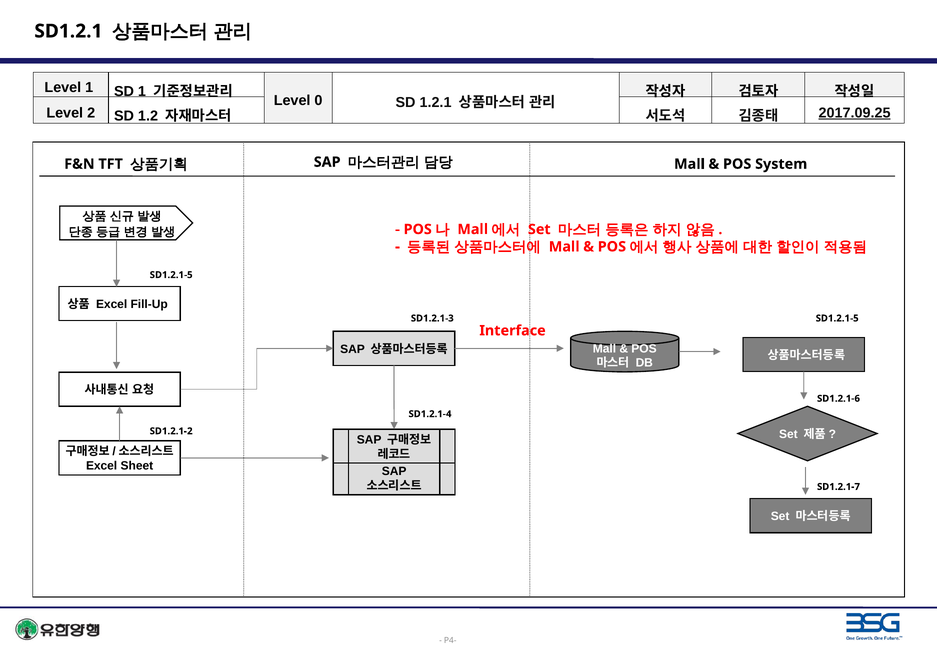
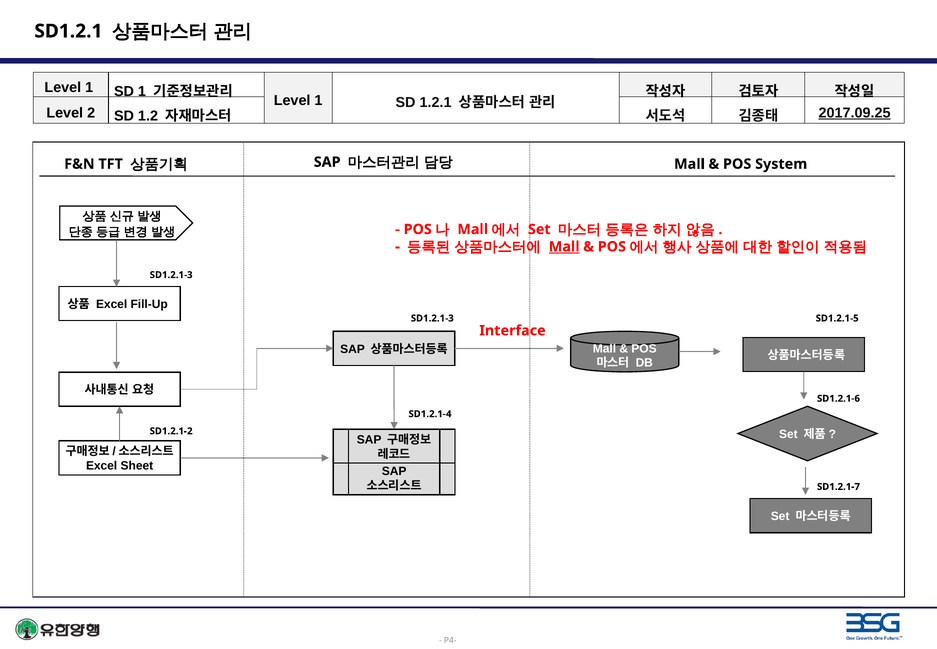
0 at (318, 101): 0 -> 1
Mall at (564, 247) underline: none -> present
SD1.2.1-5 at (171, 275): SD1.2.1-5 -> SD1.2.1-3
